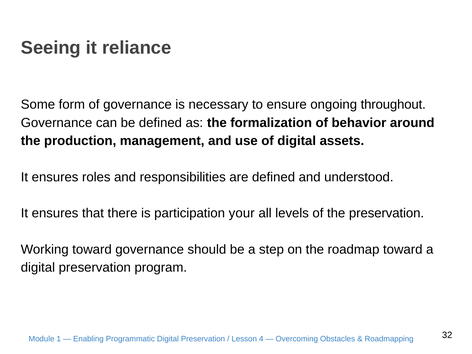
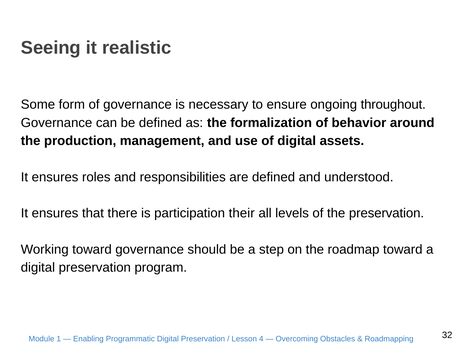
reliance: reliance -> realistic
your: your -> their
